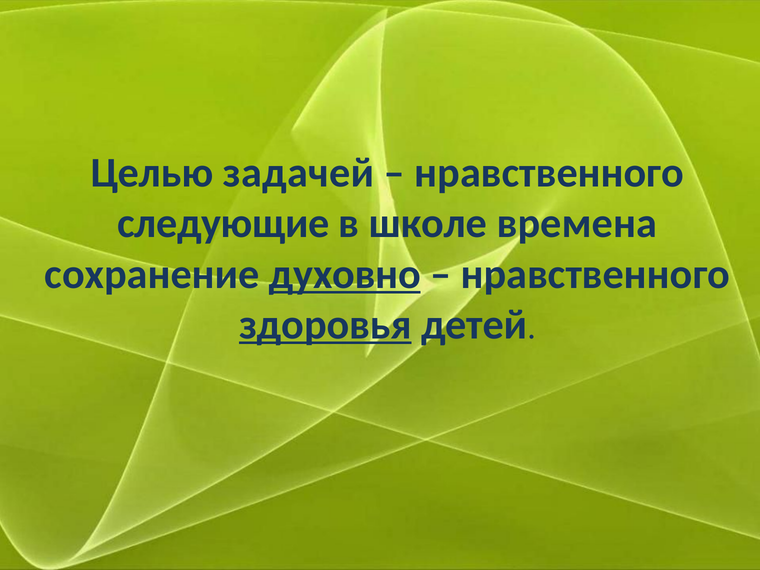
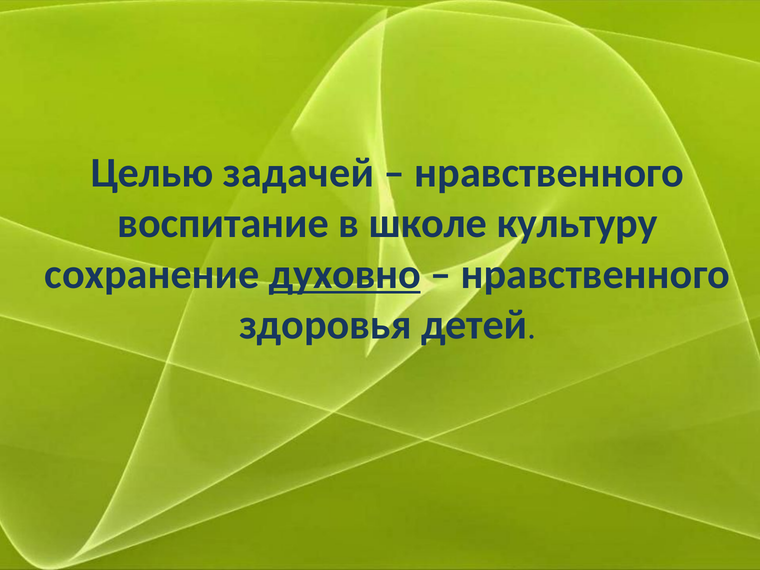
следующие: следующие -> воспитание
времена: времена -> культуру
здоровья underline: present -> none
